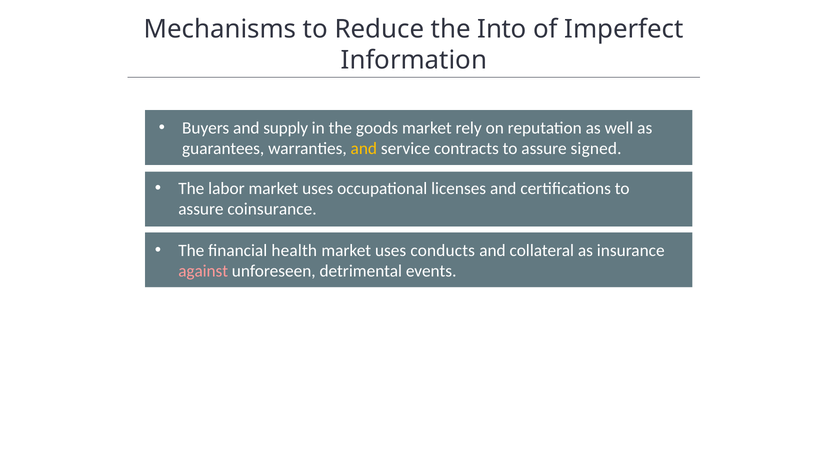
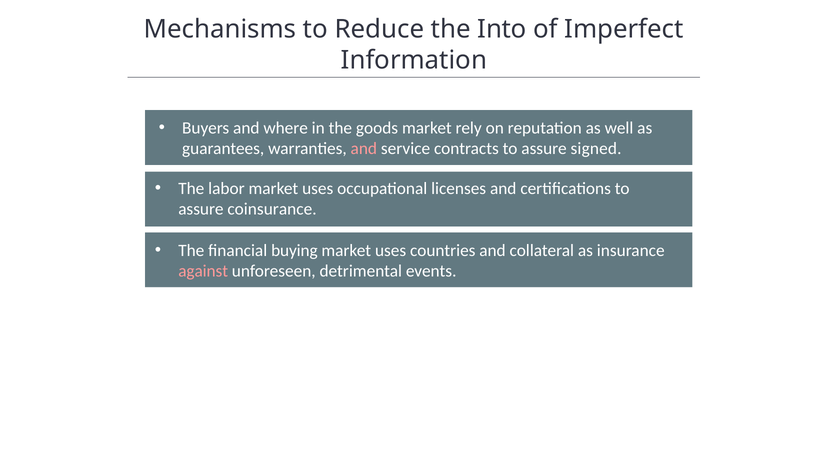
supply: supply -> where
and at (364, 149) colour: yellow -> pink
health: health -> buying
conducts: conducts -> countries
